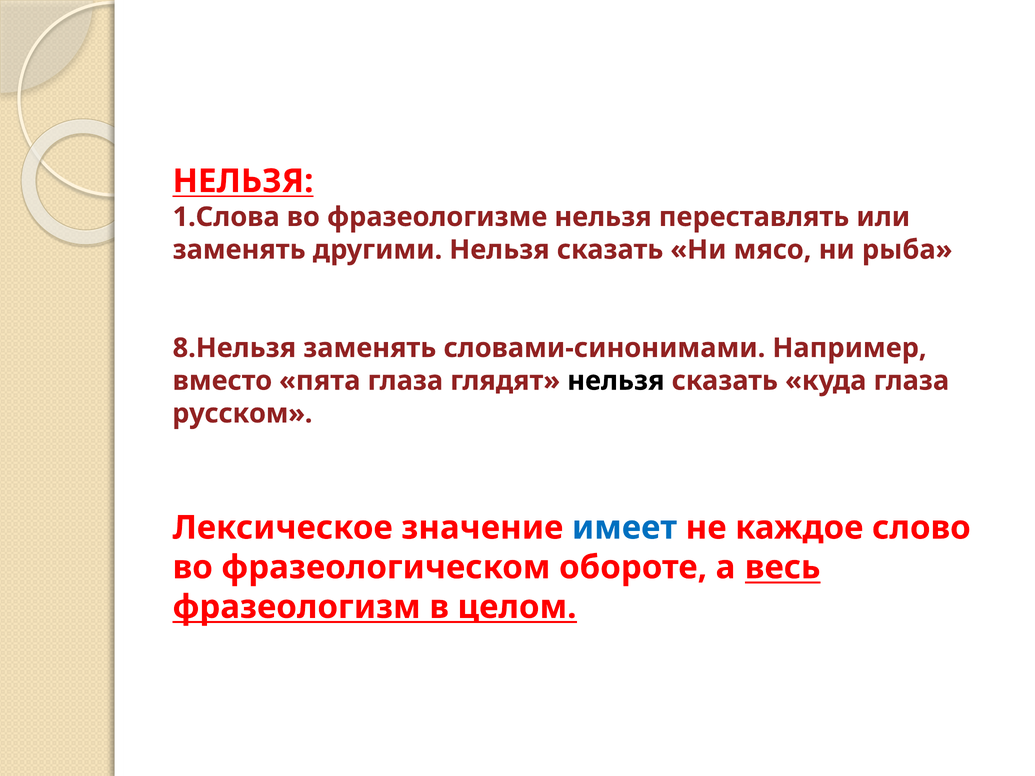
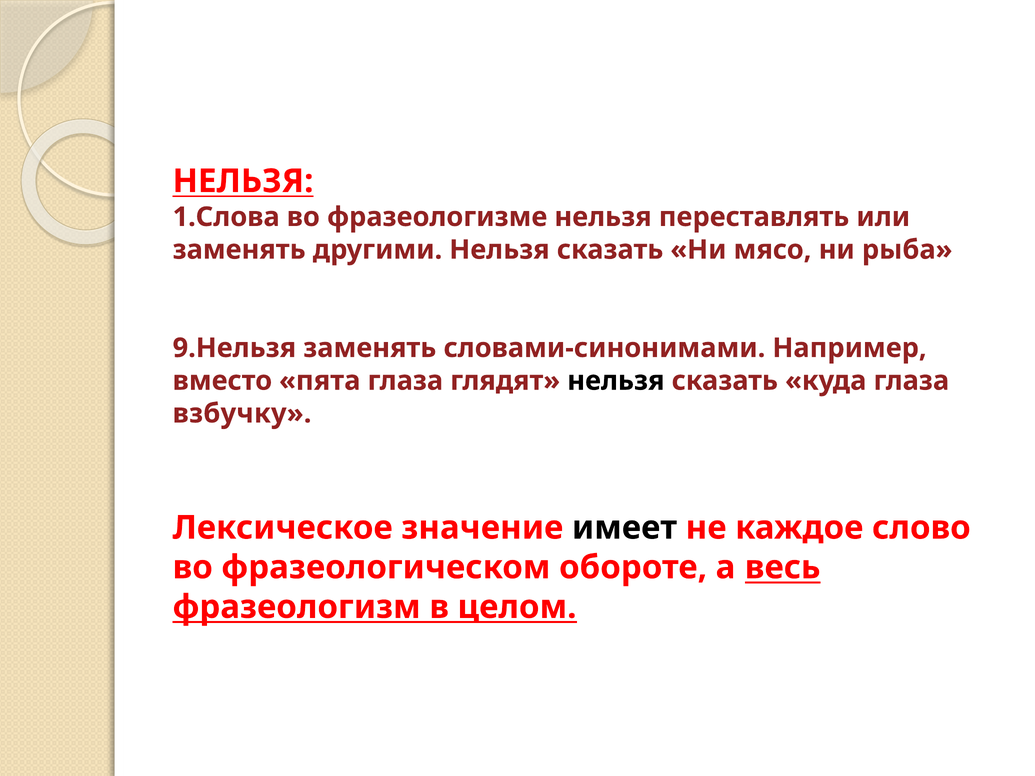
8.Нельзя: 8.Нельзя -> 9.Нельзя
русском: русском -> взбучку
имеет colour: blue -> black
